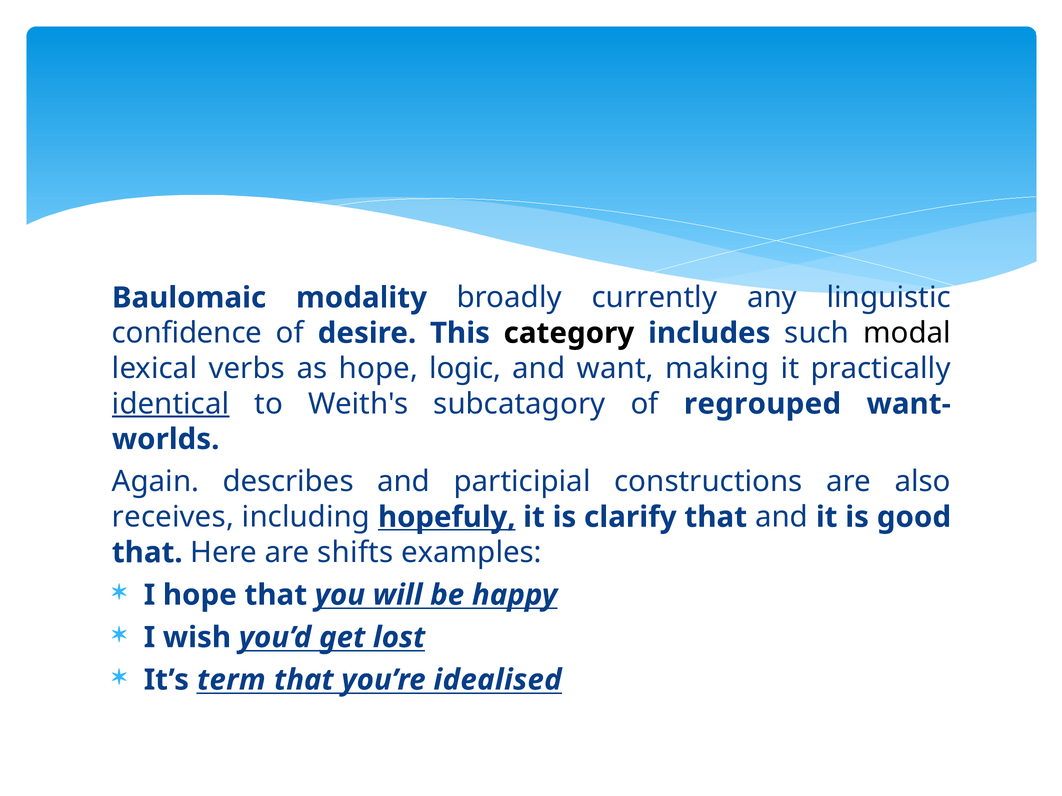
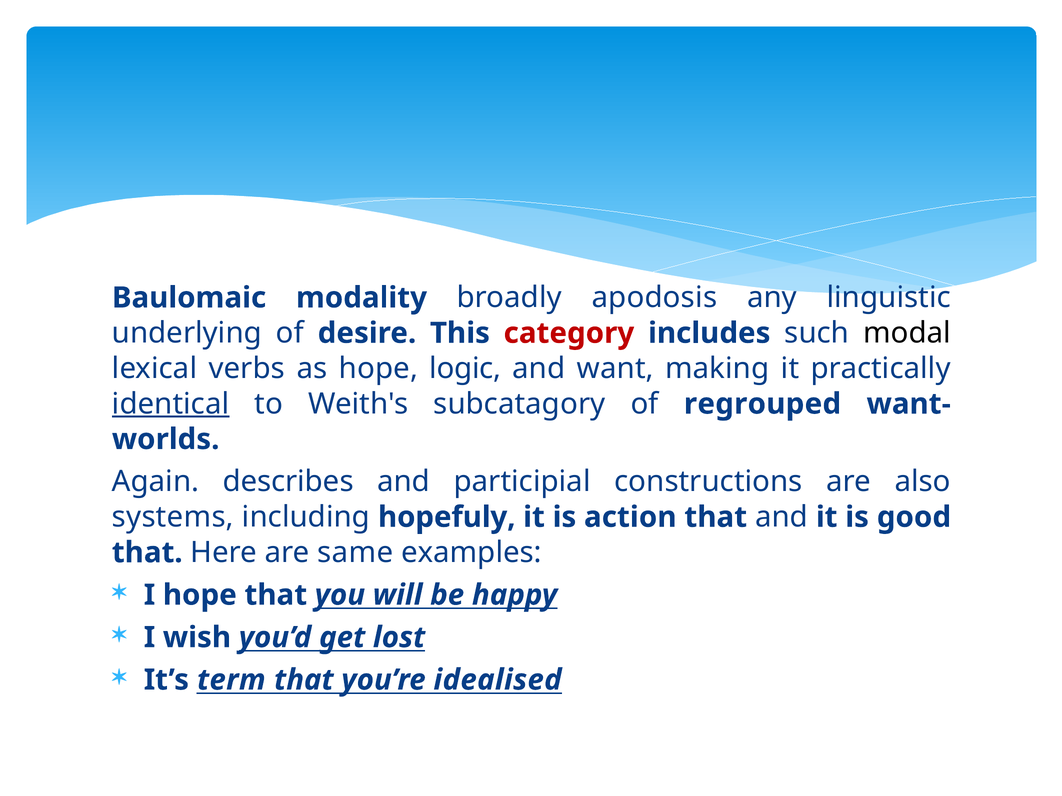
currently: currently -> apodosis
confidence: confidence -> underlying
category colour: black -> red
receives: receives -> systems
hopefuly underline: present -> none
clarify: clarify -> action
shifts: shifts -> same
